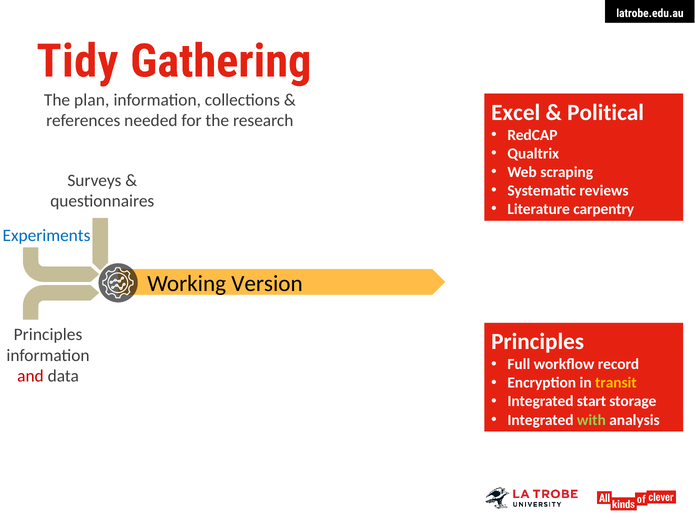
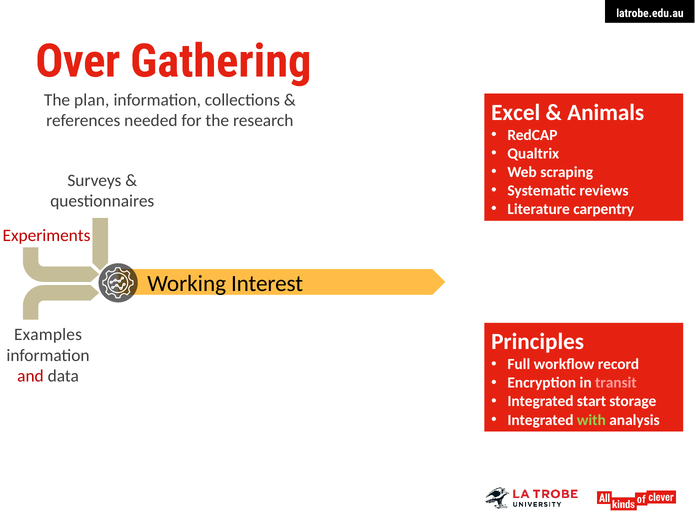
Tidy: Tidy -> Over
Political: Political -> Animals
Experiments colour: blue -> red
Version: Version -> Interest
Principles at (48, 335): Principles -> Examples
transit colour: yellow -> pink
